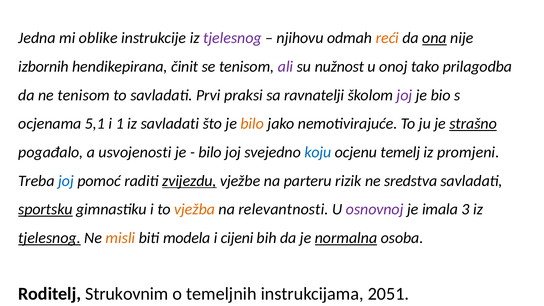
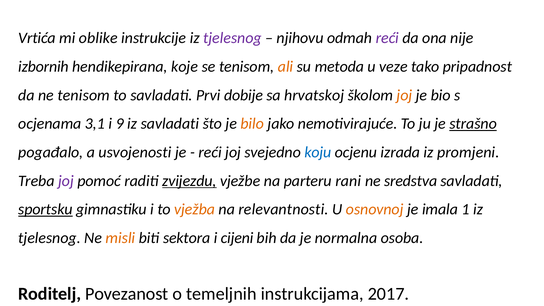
Jedna: Jedna -> Vrtića
reći at (387, 38) colour: orange -> purple
ona underline: present -> none
činit: činit -> koje
ali colour: purple -> orange
nužnost: nužnost -> metoda
onoj: onoj -> veze
prilagodba: prilagodba -> pripadnost
praksi: praksi -> dobije
ravnatelji: ravnatelji -> hrvatskoj
joj at (404, 95) colour: purple -> orange
5,1: 5,1 -> 3,1
1: 1 -> 9
bilo at (210, 152): bilo -> reći
temelj: temelj -> izrada
joj at (66, 181) colour: blue -> purple
rizik: rizik -> rani
osnovnoj colour: purple -> orange
3: 3 -> 1
tjelesnog at (50, 238) underline: present -> none
modela: modela -> sektora
normalna underline: present -> none
Strukovnim: Strukovnim -> Povezanost
2051: 2051 -> 2017
